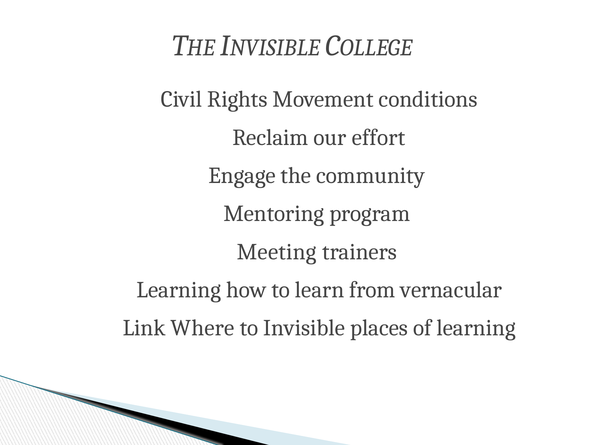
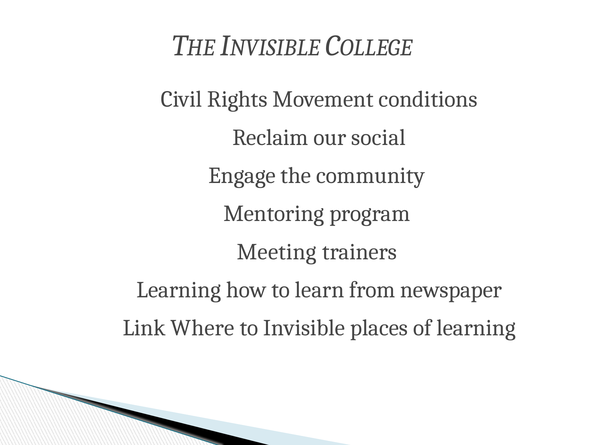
effort: effort -> social
vernacular: vernacular -> newspaper
